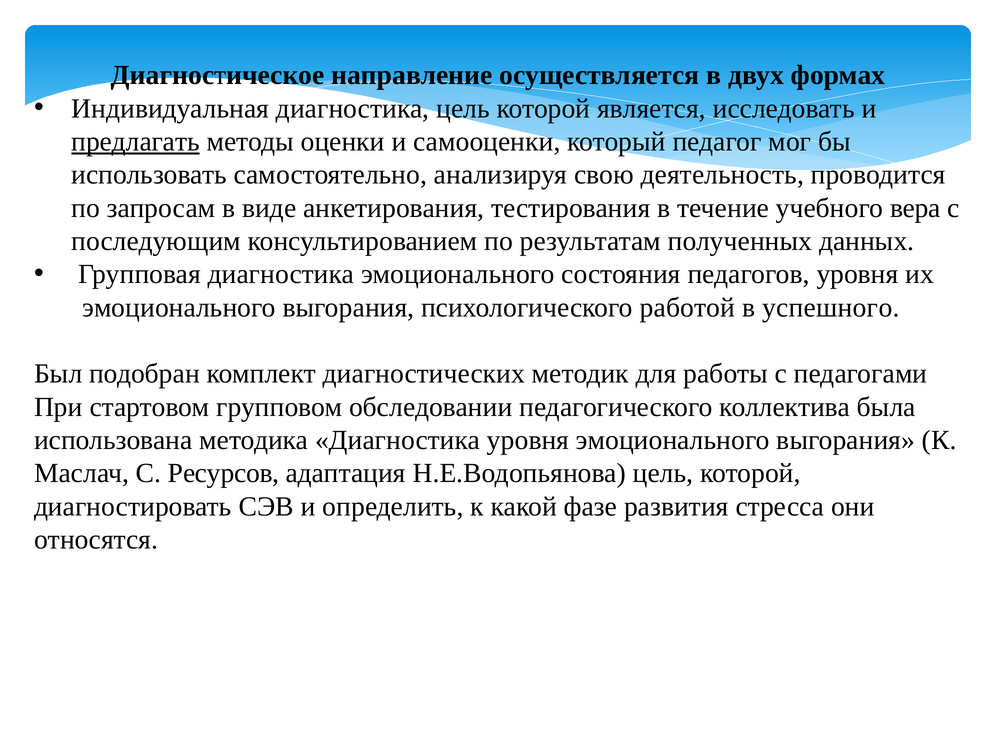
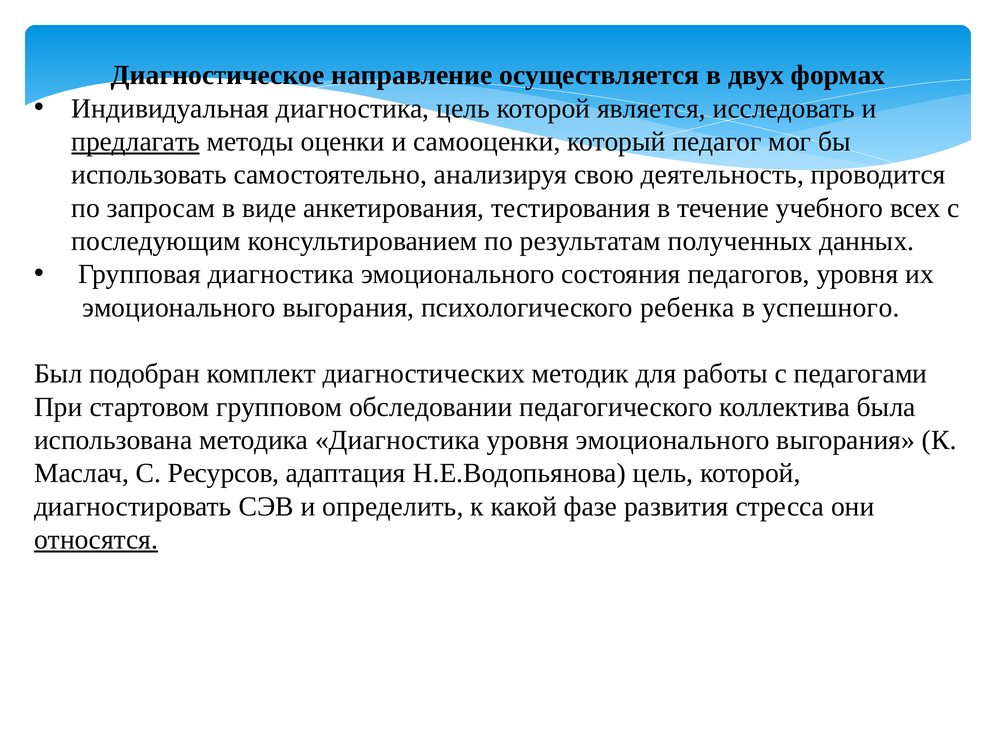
вера: вера -> всех
работой: работой -> ребенка
относятся underline: none -> present
